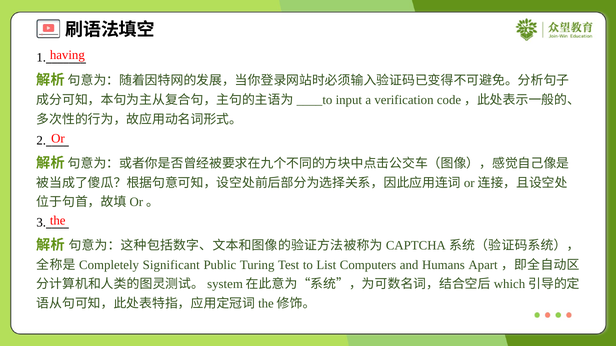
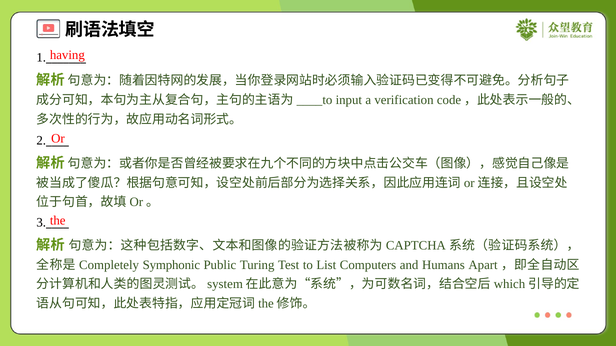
Significant: Significant -> Symphonic
